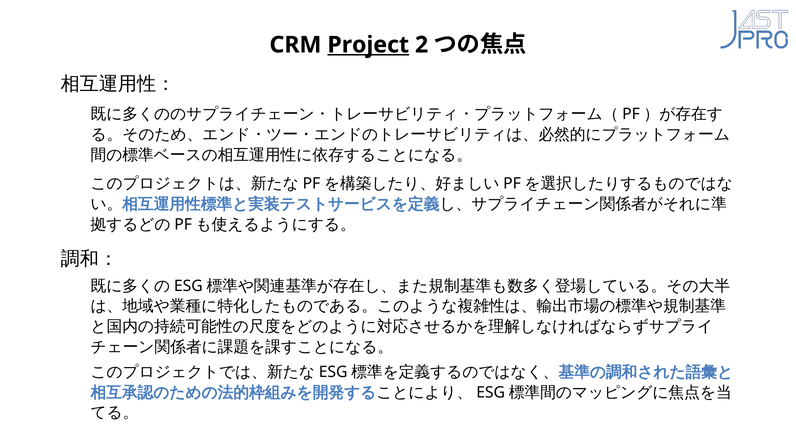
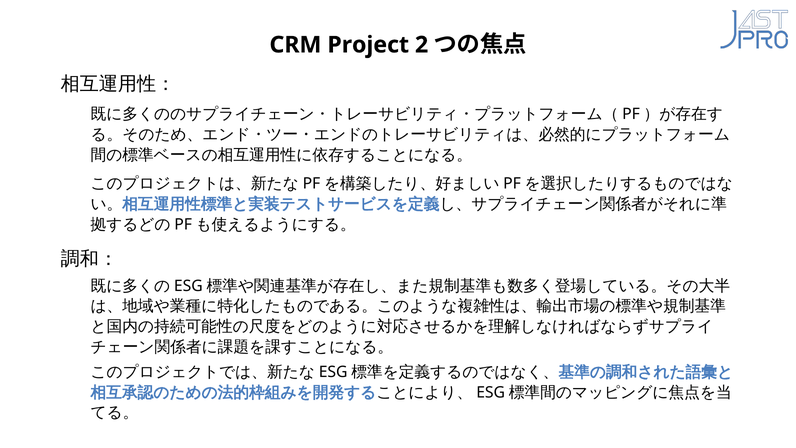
Project underline: present -> none
